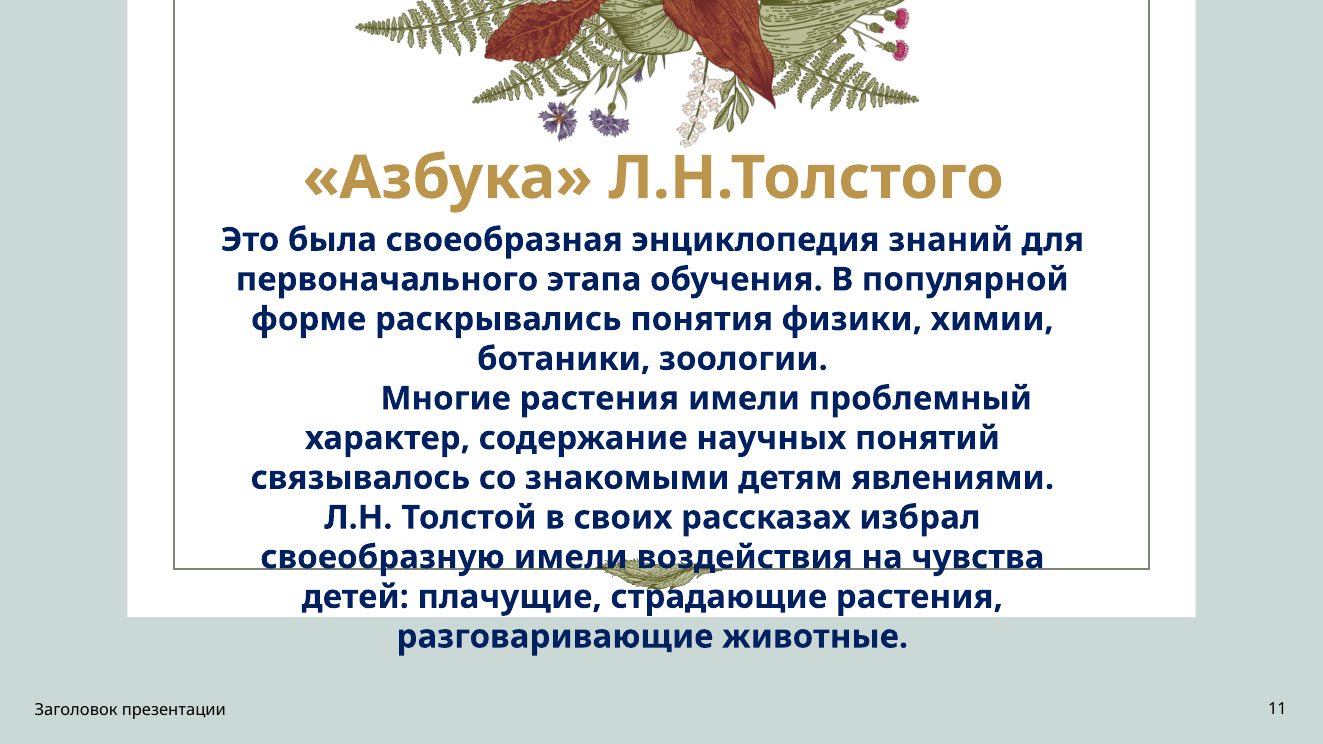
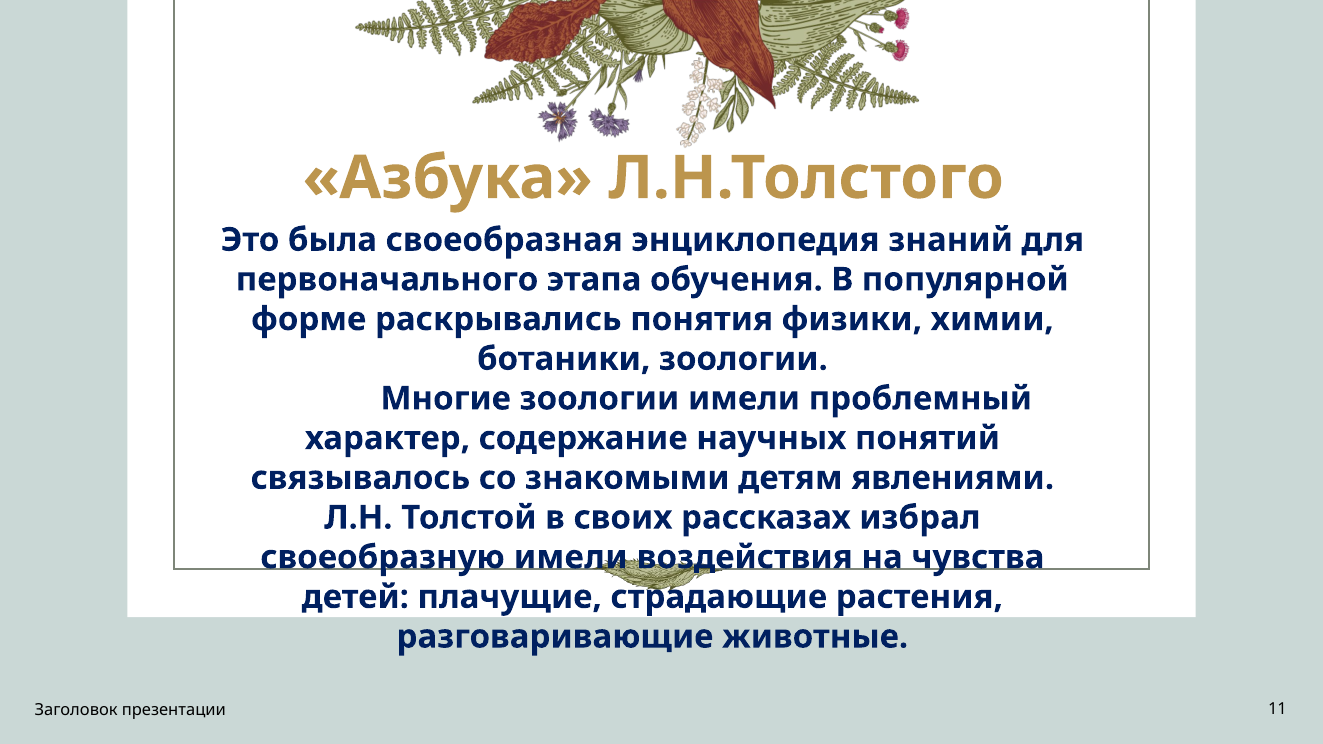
Многие растения: растения -> зоологии
